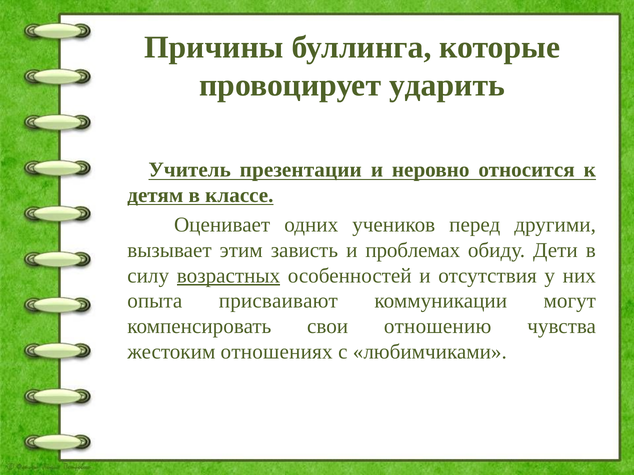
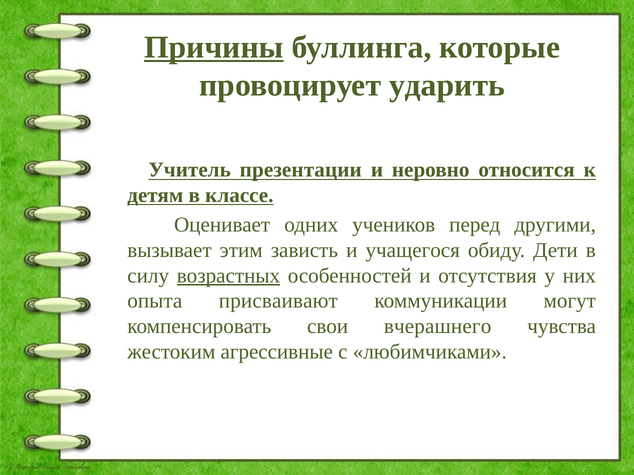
Причины underline: none -> present
проблемах: проблемах -> учащегося
отношению: отношению -> вчерашнего
отношениях: отношениях -> агрессивные
